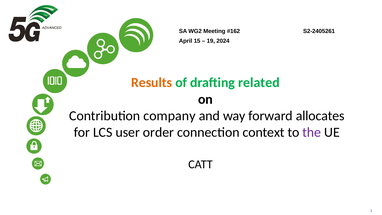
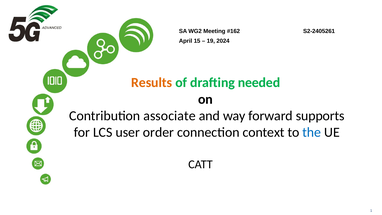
related: related -> needed
company: company -> associate
allocates: allocates -> supports
the colour: purple -> blue
